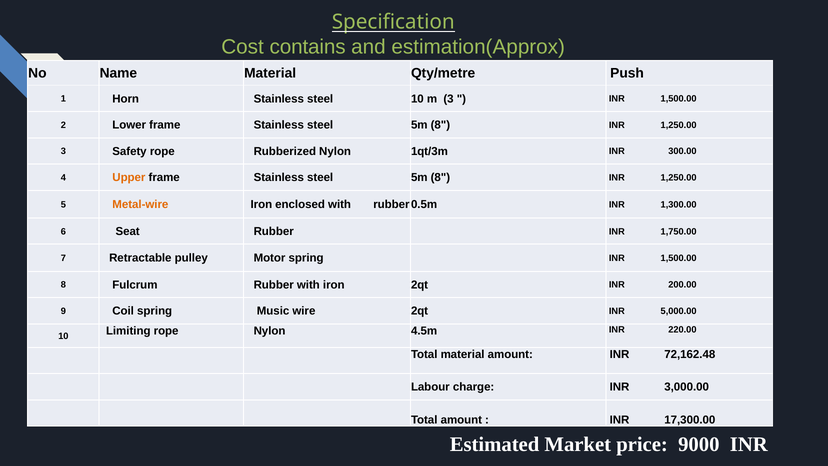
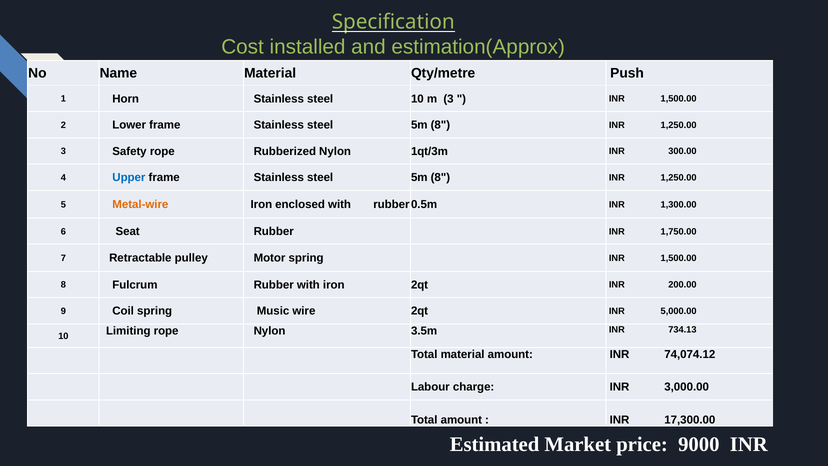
contains: contains -> installed
Upper colour: orange -> blue
4.5m: 4.5m -> 3.5m
220.00: 220.00 -> 734.13
72,162.48: 72,162.48 -> 74,074.12
